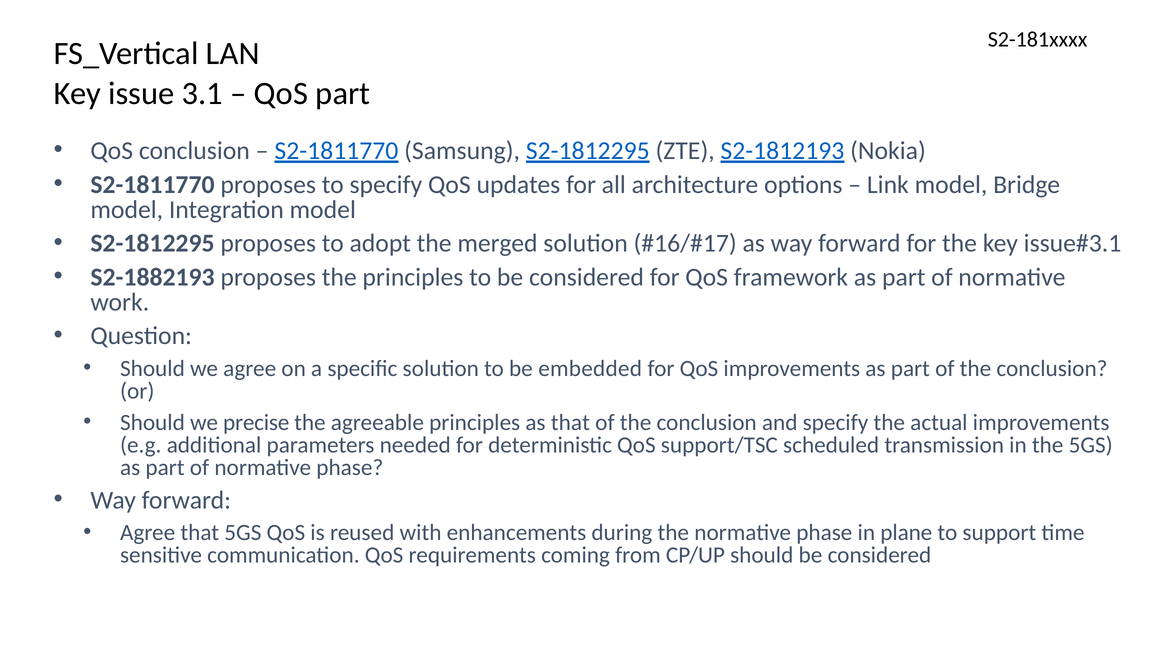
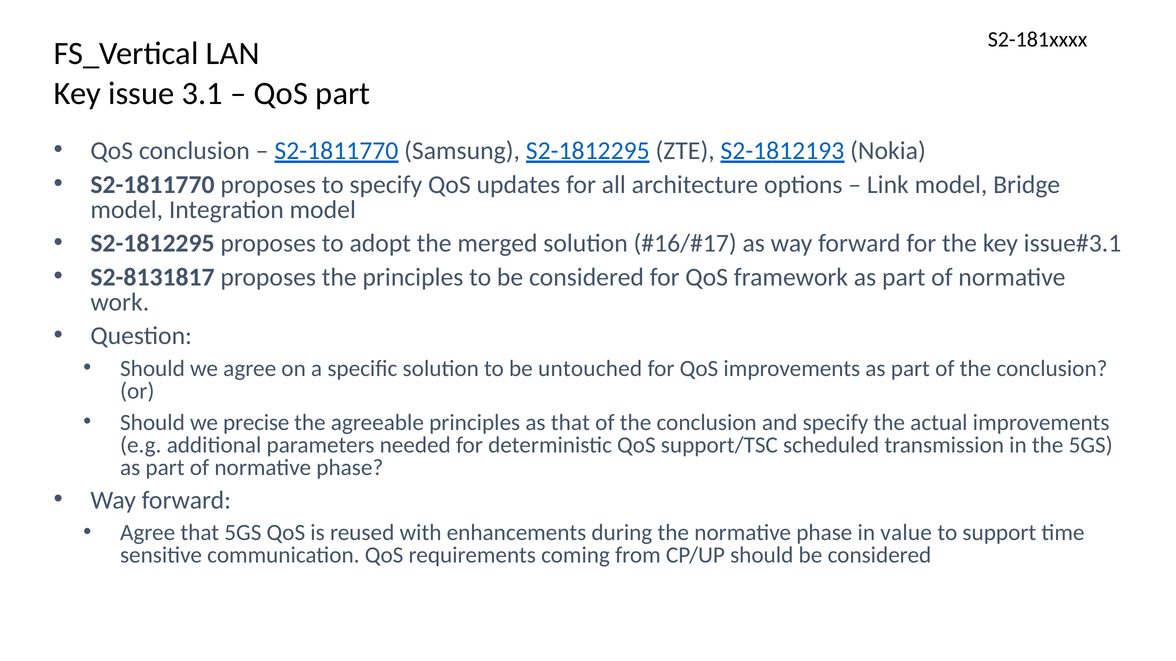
S2-1882193: S2-1882193 -> S2-8131817
embedded: embedded -> untouched
plane: plane -> value
